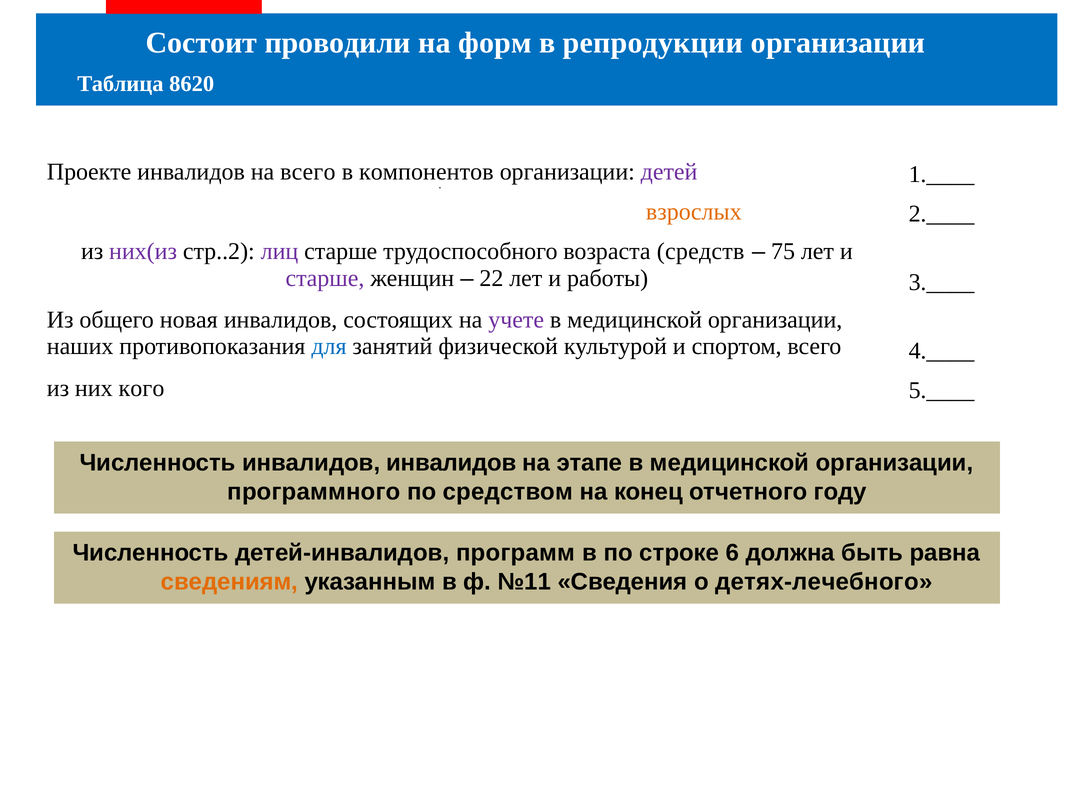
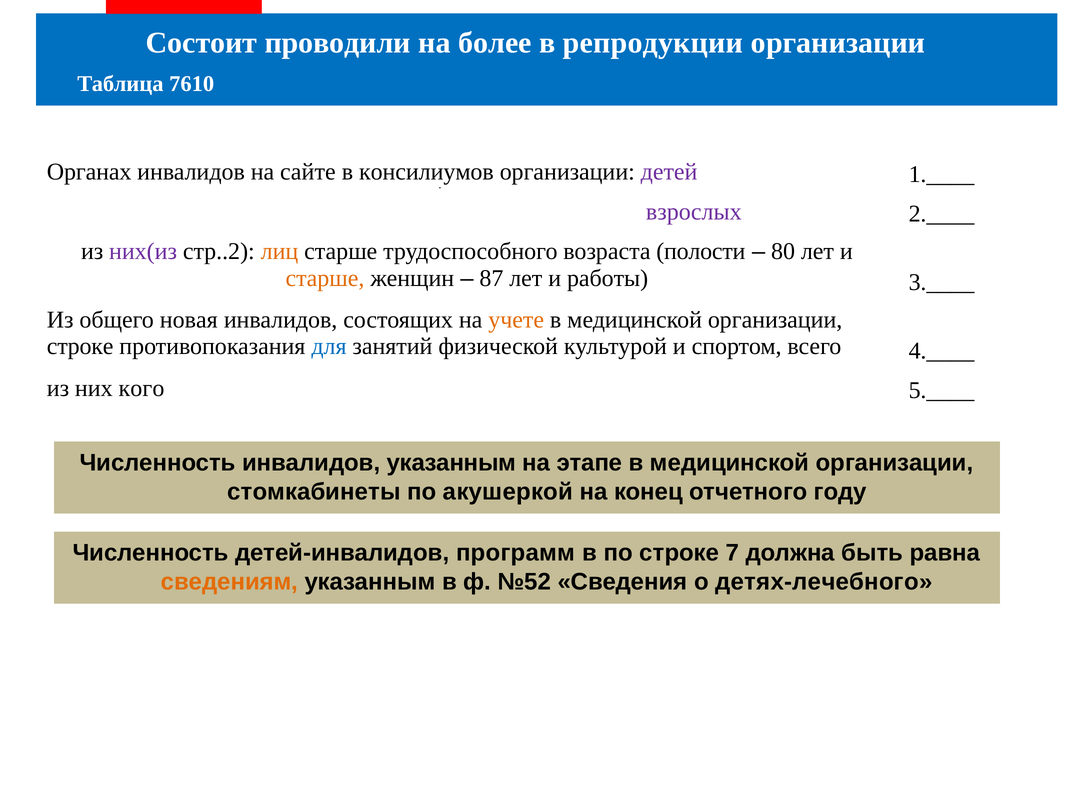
форм: форм -> более
8620: 8620 -> 7610
Проекте: Проекте -> Органах
на всего: всего -> сайте
компонентов: компонентов -> консилиумов
взрослых colour: orange -> purple
лиц colour: purple -> orange
средств: средств -> полости
75: 75 -> 80
старше at (325, 278) colour: purple -> orange
22: 22 -> 87
учете colour: purple -> orange
наших at (80, 346): наших -> строке
инвалидов инвалидов: инвалидов -> указанным
программного: программного -> стомкабинеты
средством: средством -> акушеркой
6: 6 -> 7
№11: №11 -> №52
